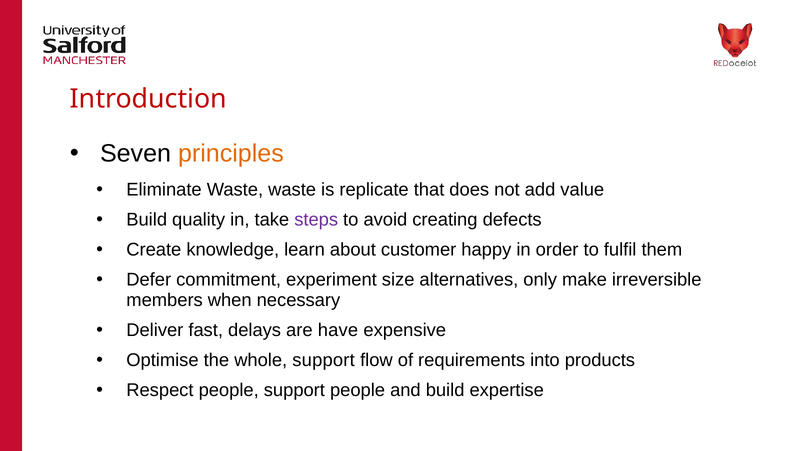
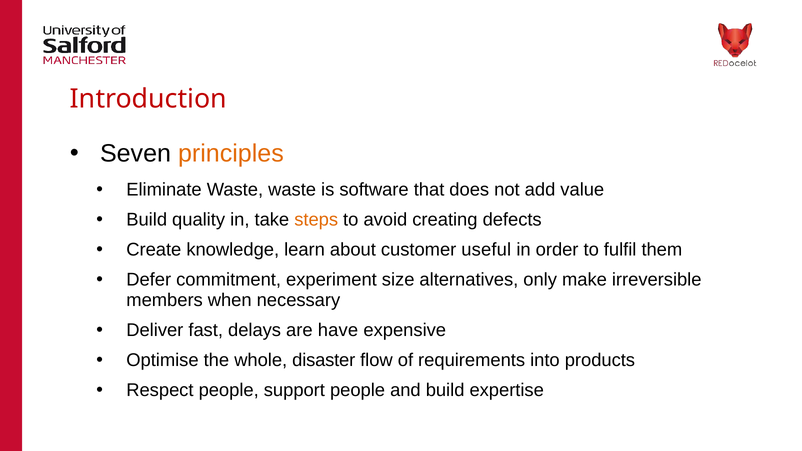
replicate: replicate -> software
steps colour: purple -> orange
happy: happy -> useful
whole support: support -> disaster
